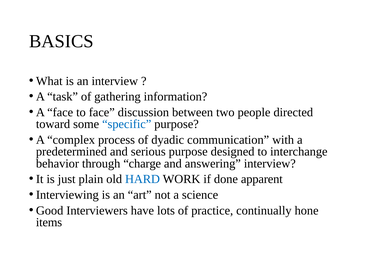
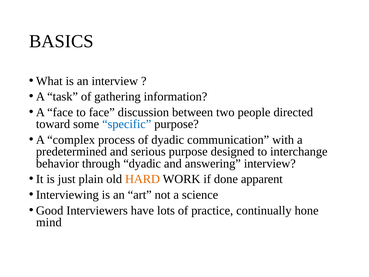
through charge: charge -> dyadic
HARD colour: blue -> orange
items: items -> mind
